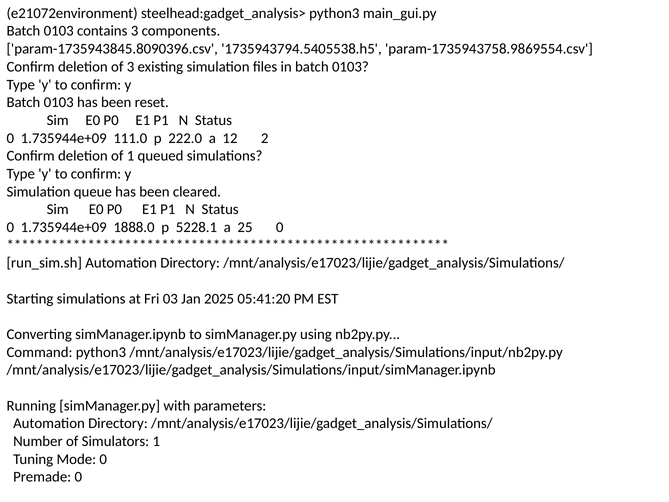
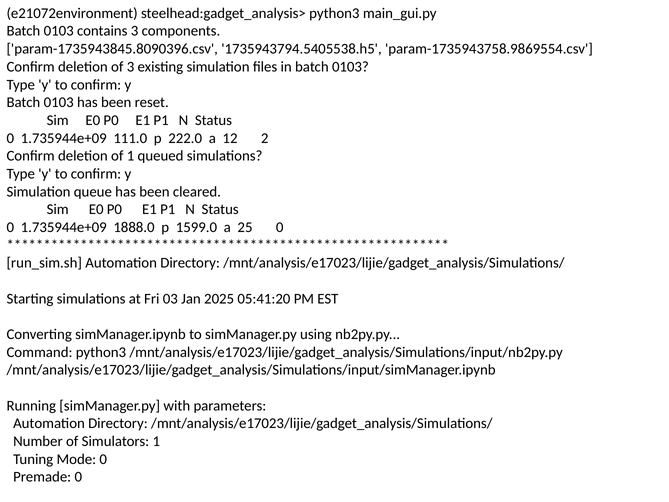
5228.1: 5228.1 -> 1599.0
